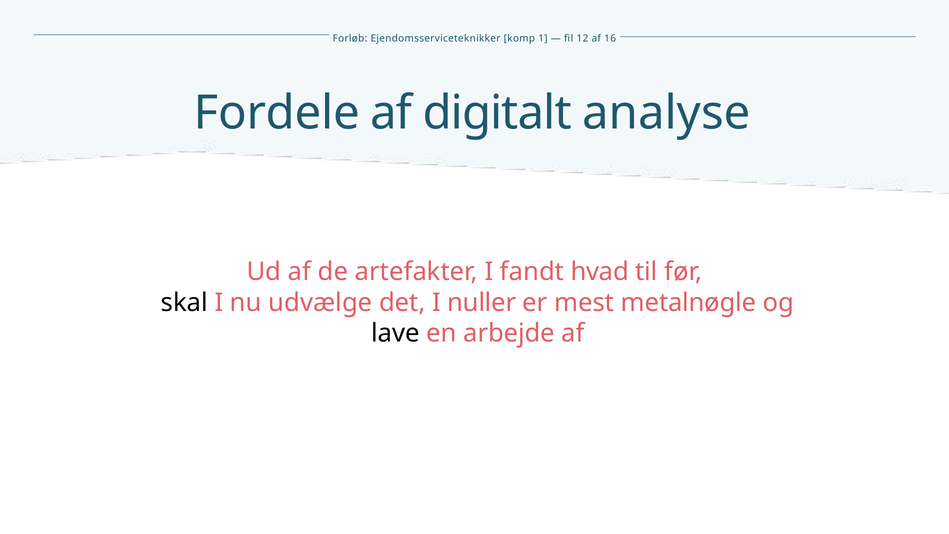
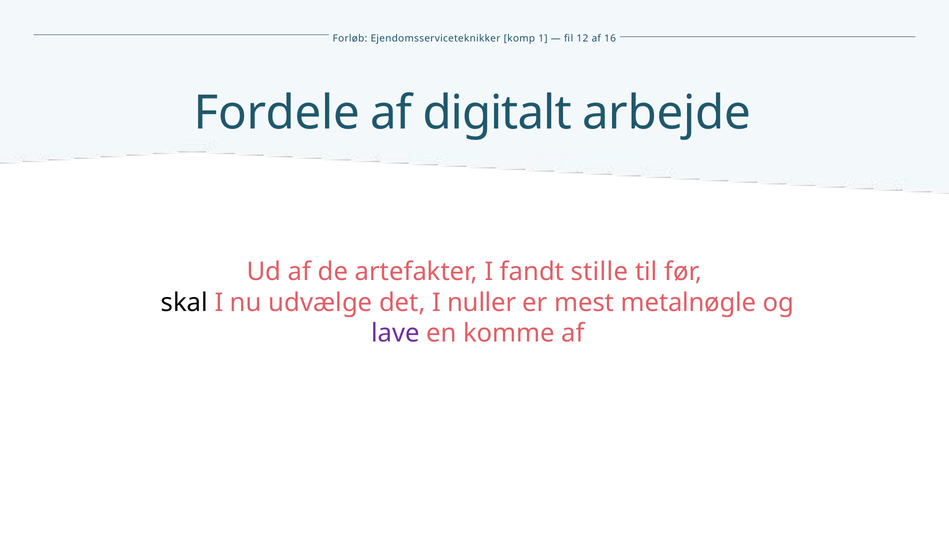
analyse: analyse -> arbejde
hvad: hvad -> stille
lave colour: black -> purple
arbejde: arbejde -> komme
